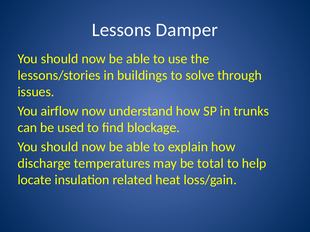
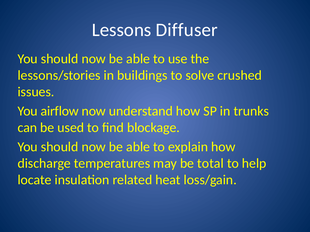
Damper: Damper -> Diffuser
through: through -> crushed
